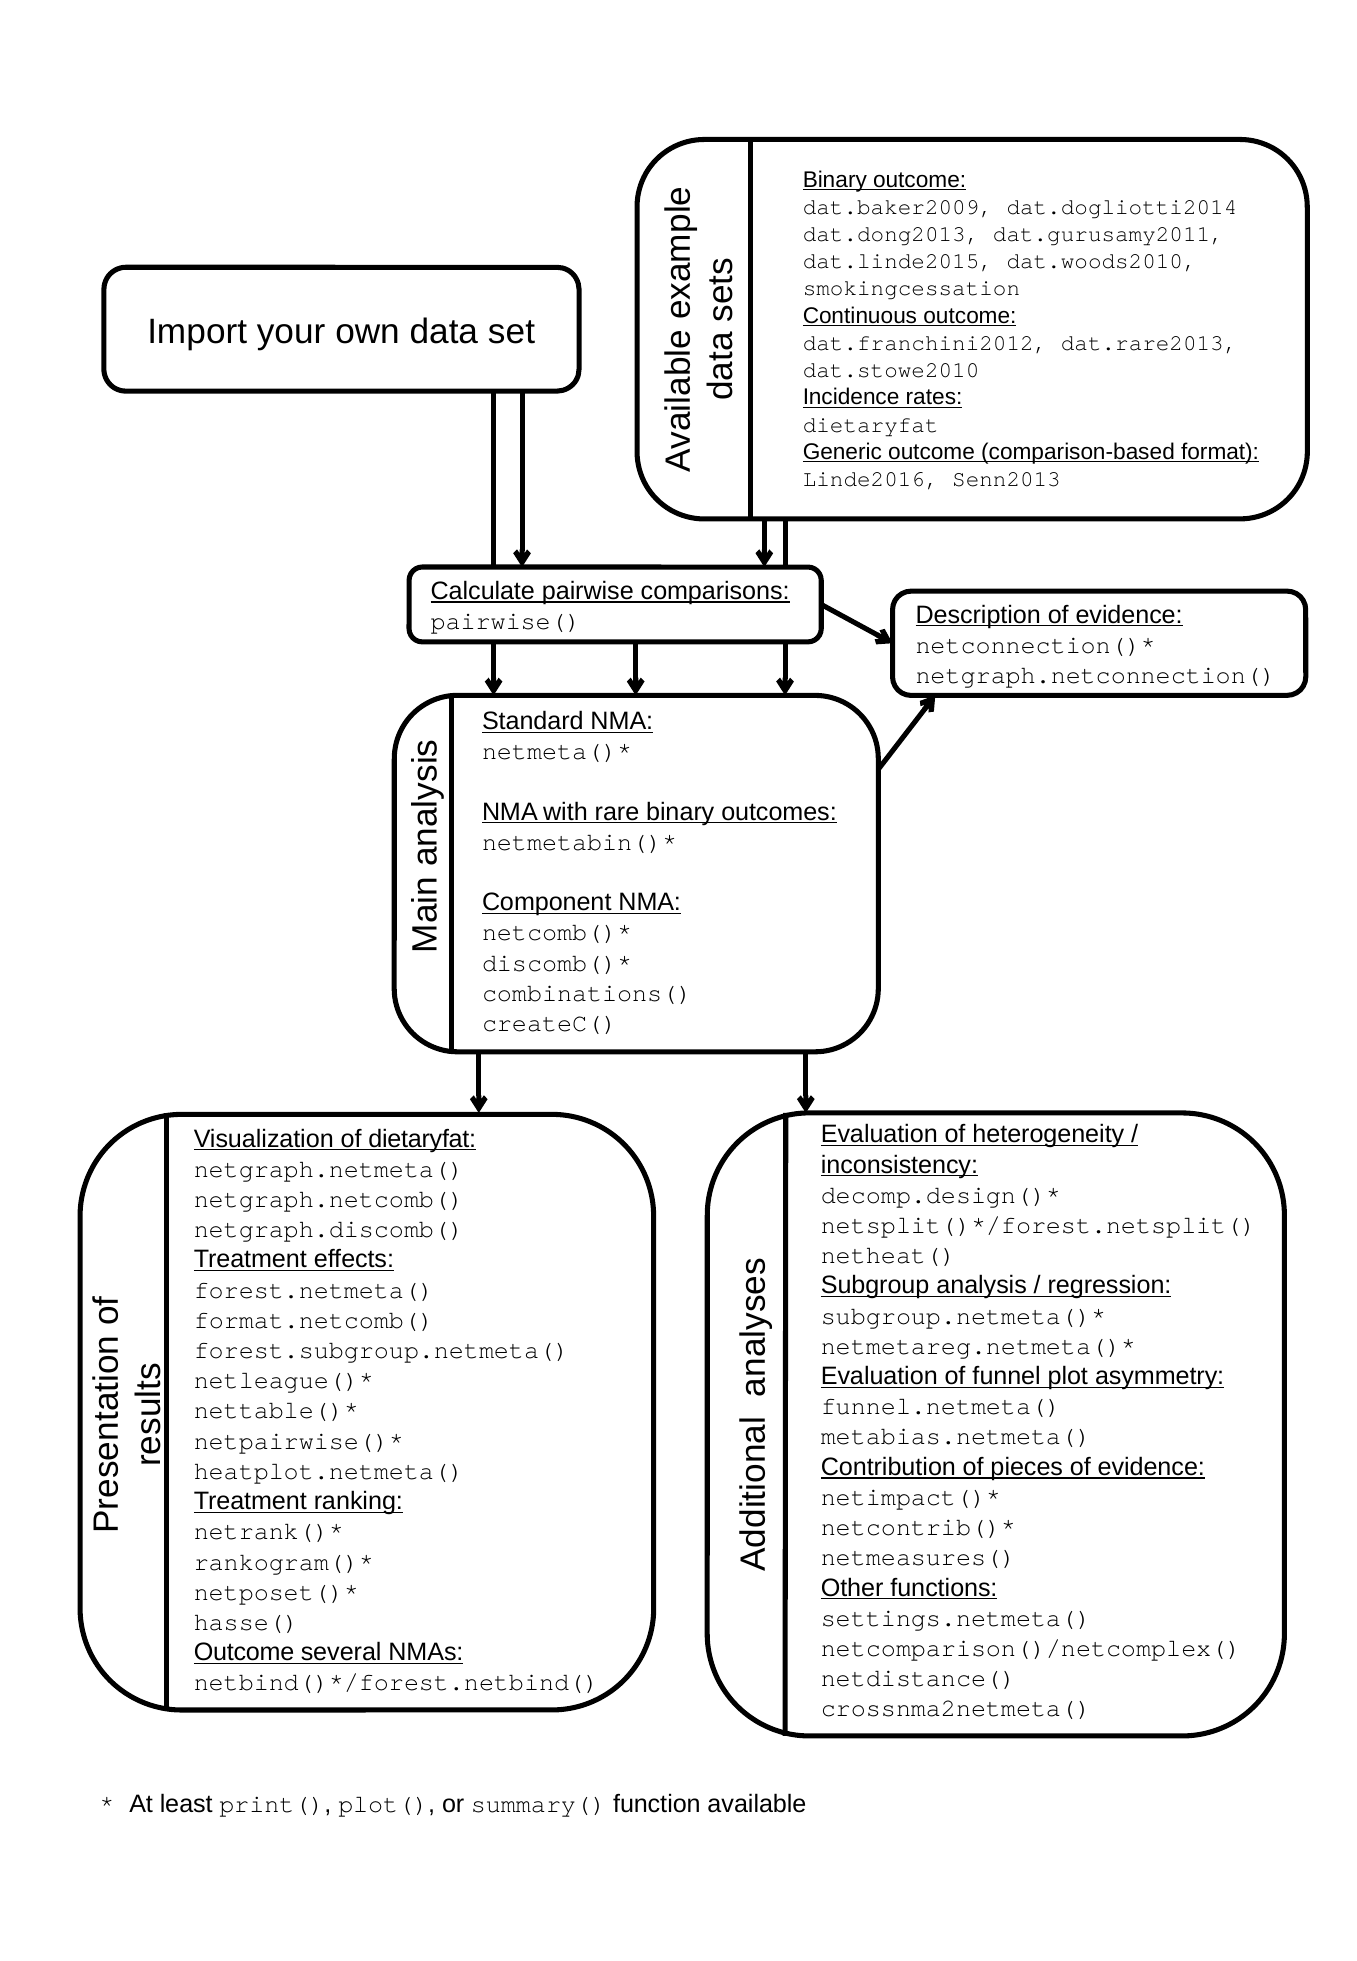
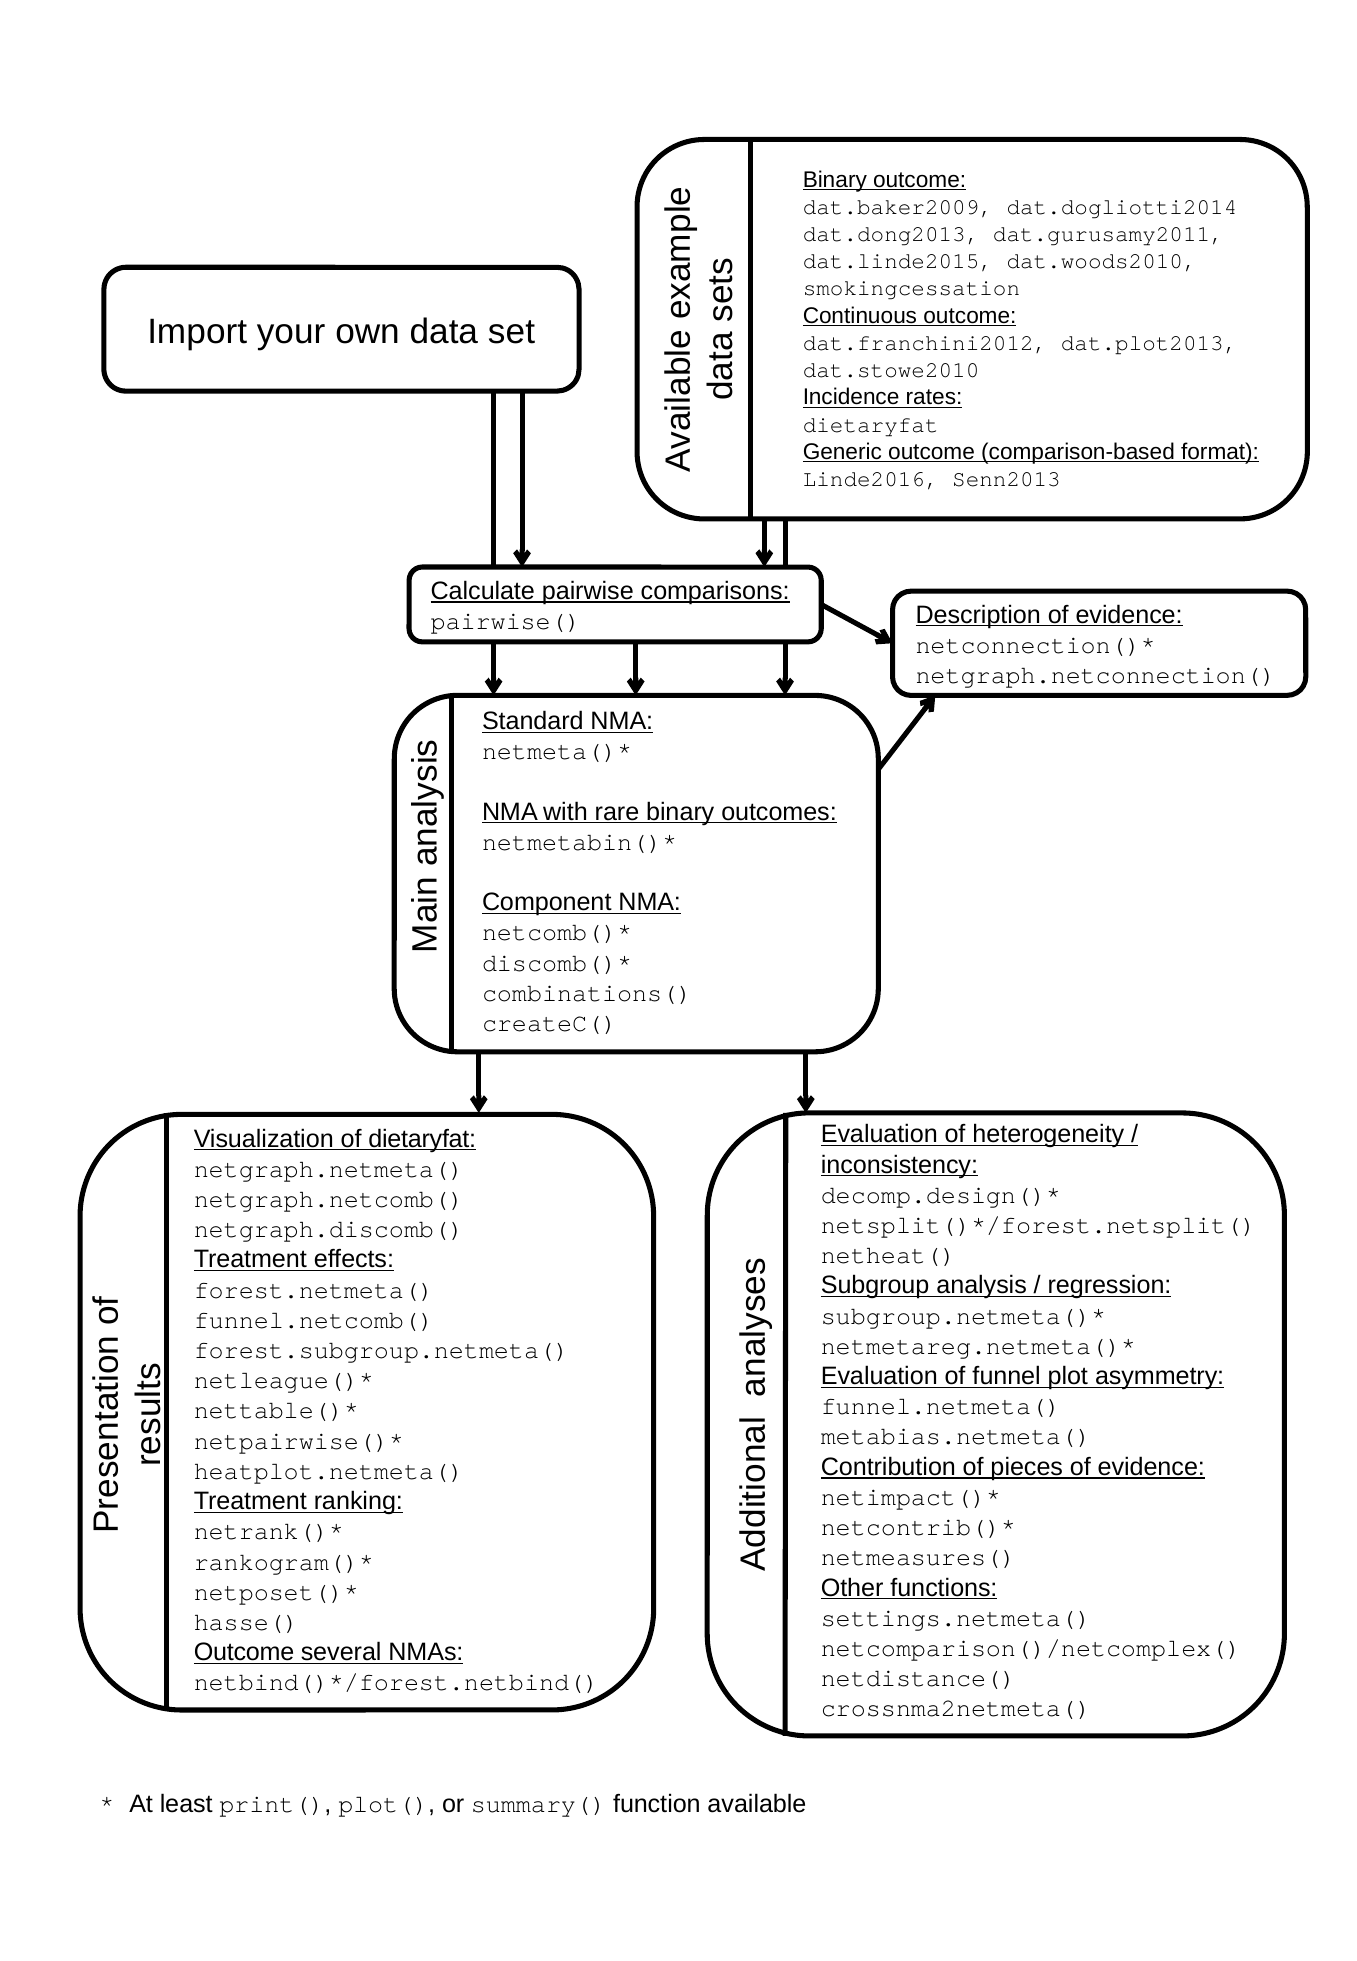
dat.rare2013: dat.rare2013 -> dat.plot2013
format.netcomb(: format.netcomb( -> funnel.netcomb(
